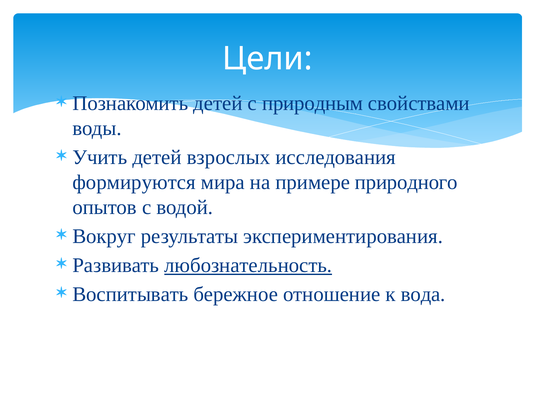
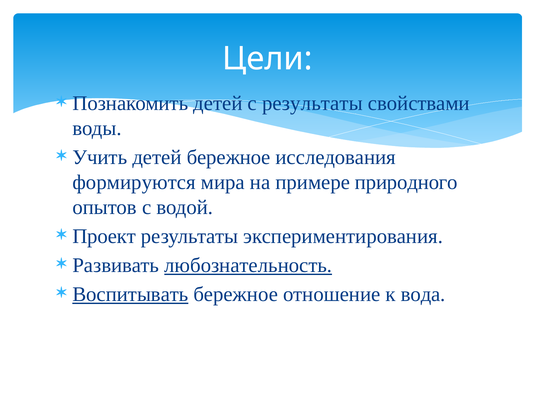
с природным: природным -> результаты
детей взрослых: взрослых -> бережное
Вокруг: Вокруг -> Проект
Воспитывать underline: none -> present
